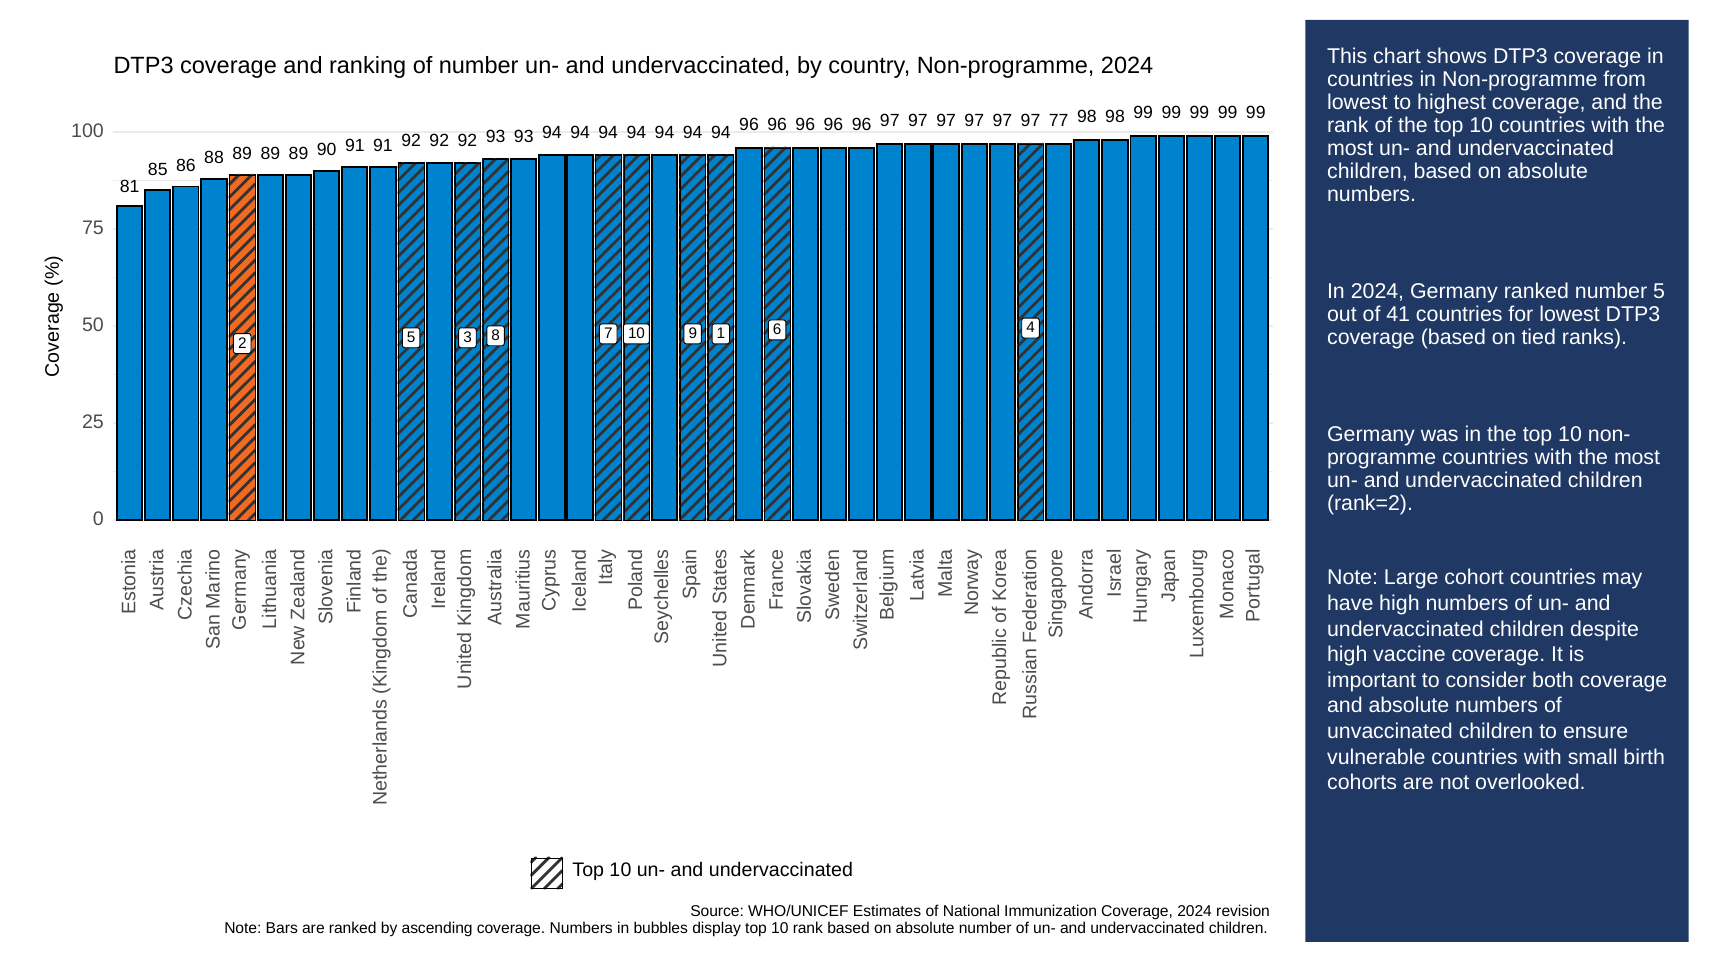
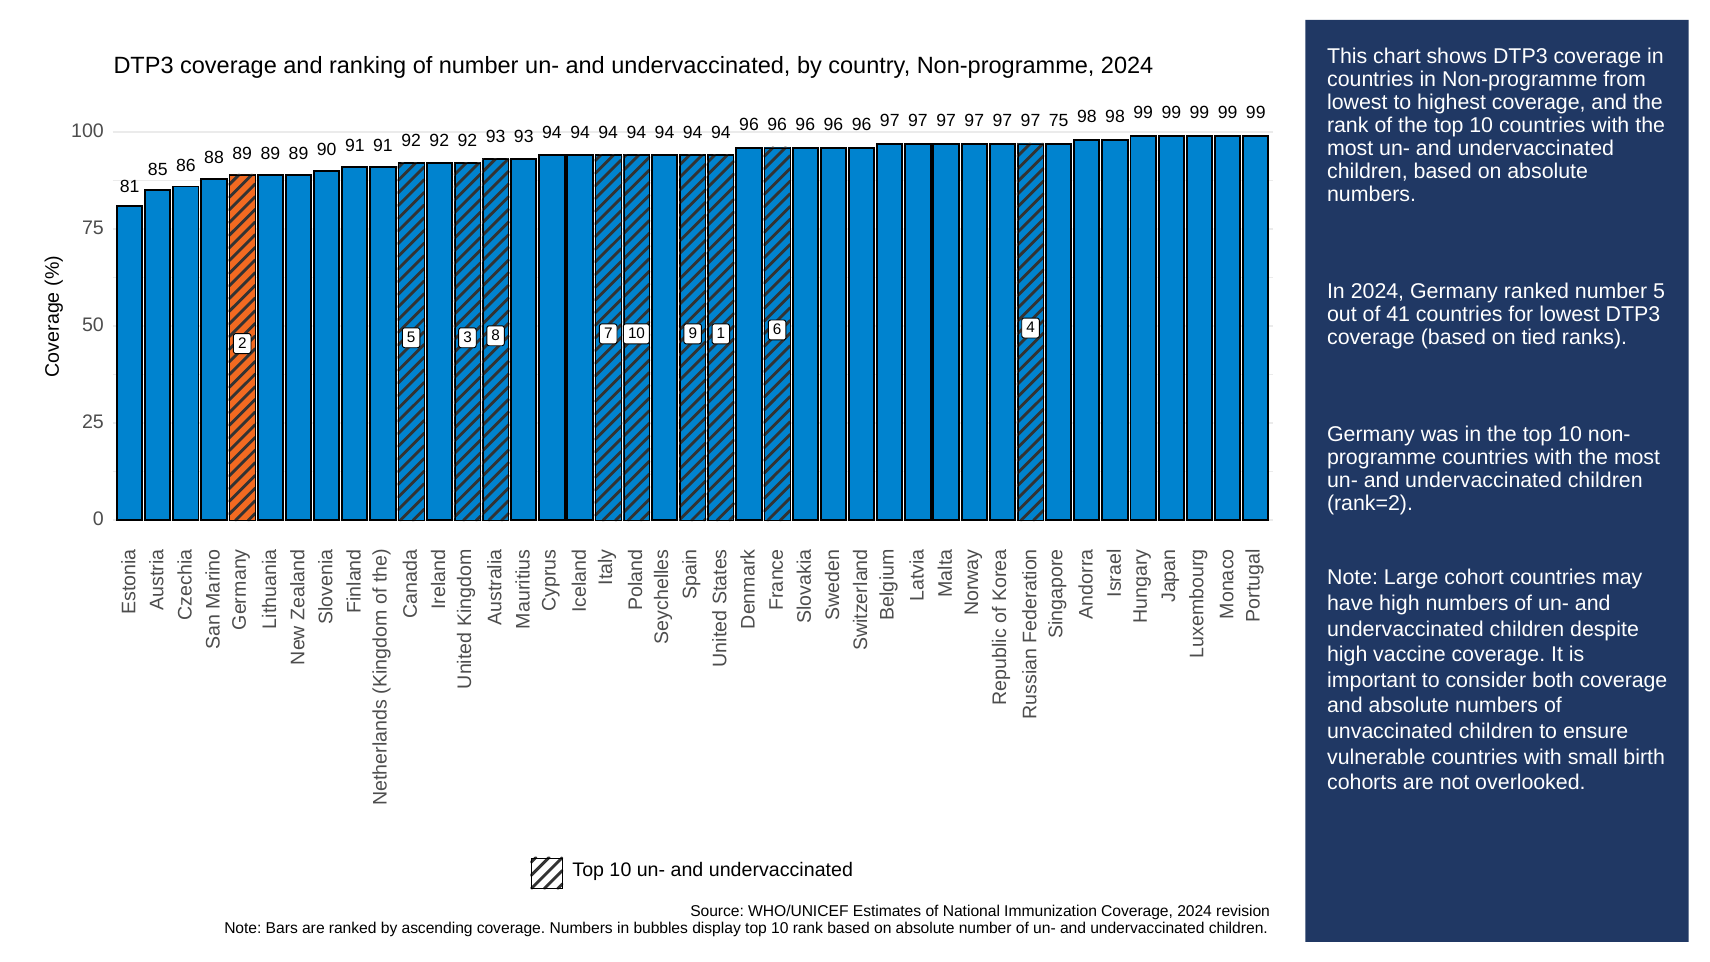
97 77: 77 -> 75
